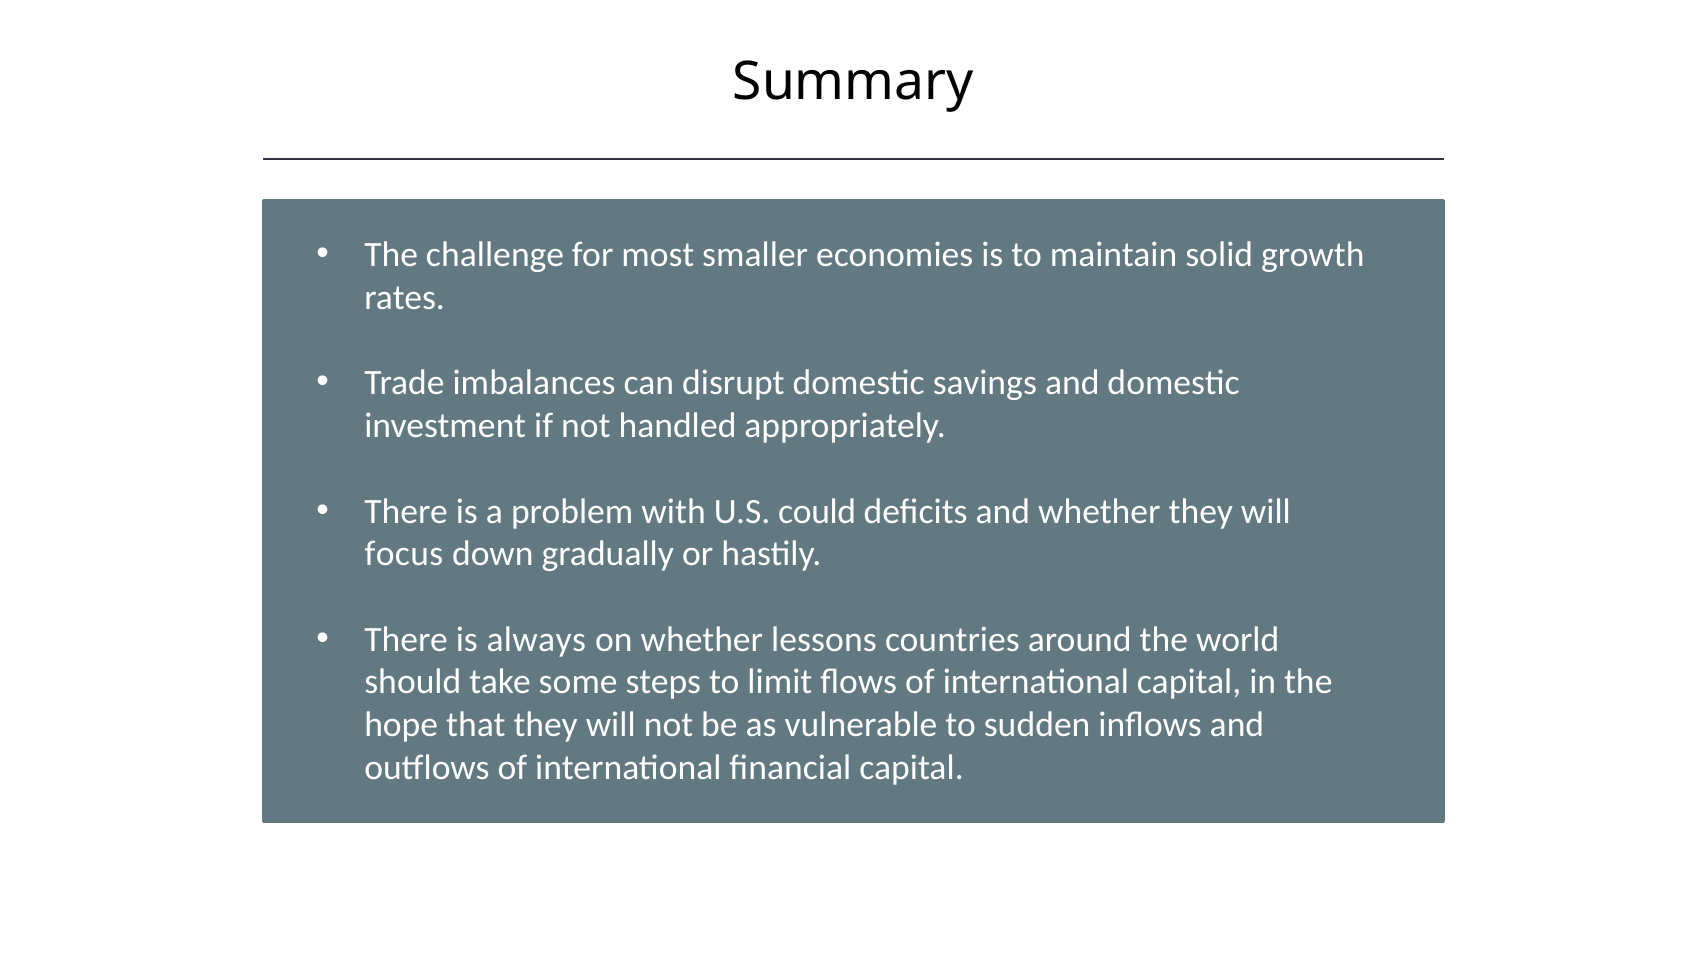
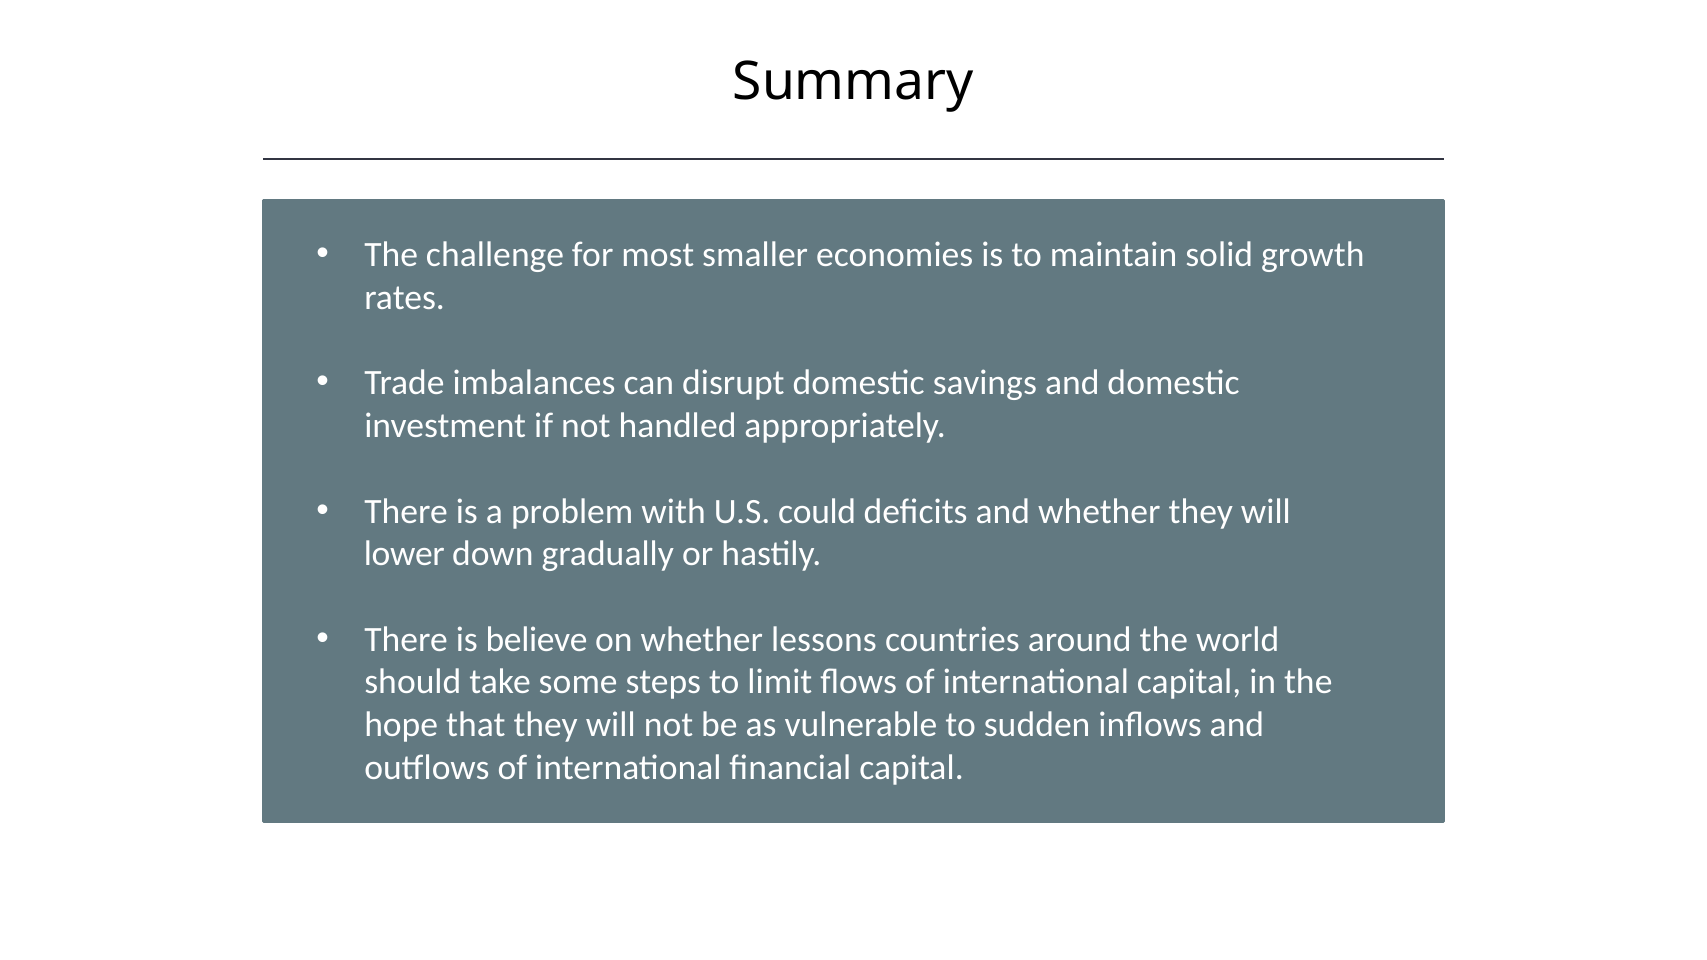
focus: focus -> lower
always: always -> believe
